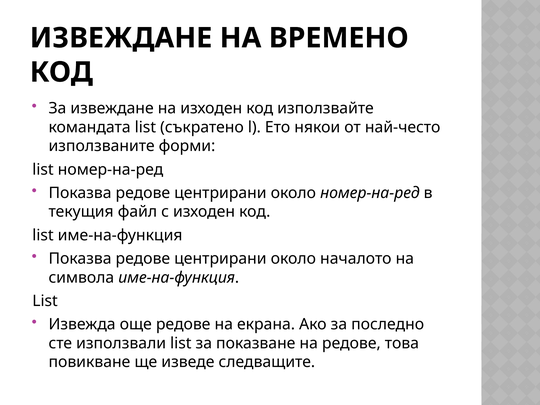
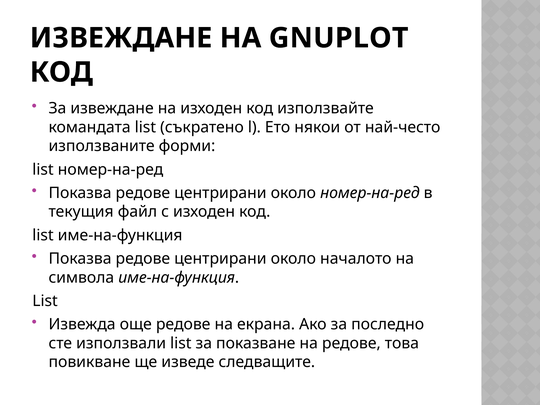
ВРЕМЕНО: ВРЕМЕНО -> GNUPLOT
